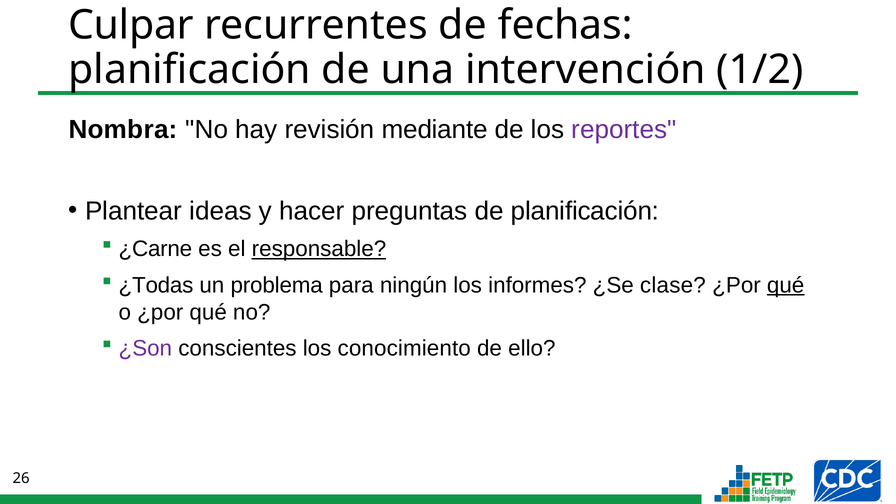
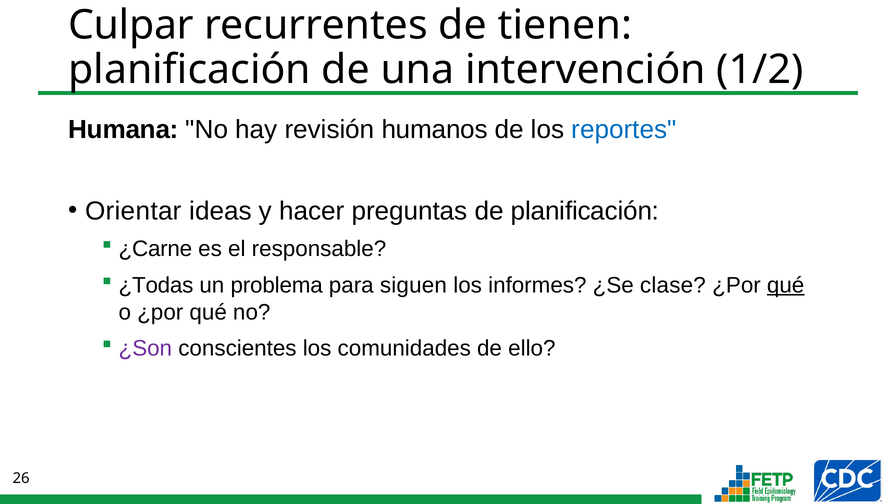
fechas: fechas -> tienen
Nombra: Nombra -> Humana
mediante: mediante -> humanos
reportes colour: purple -> blue
Plantear: Plantear -> Orientar
responsable underline: present -> none
ningún: ningún -> siguen
conocimiento: conocimiento -> comunidades
